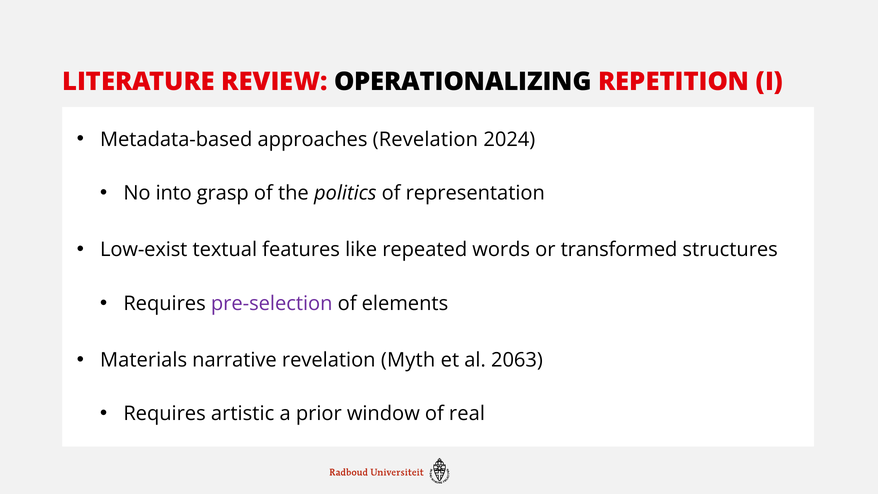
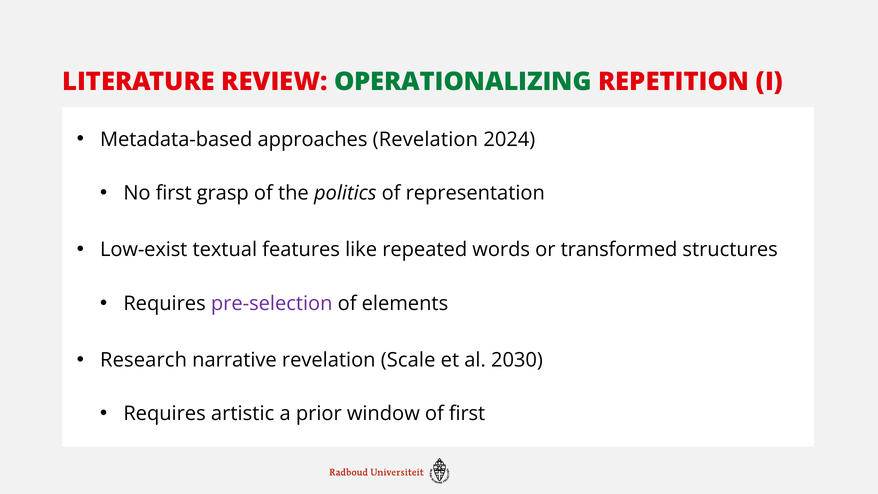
OPERATIONALIZING colour: black -> green
No into: into -> first
Materials: Materials -> Research
Myth: Myth -> Scale
2063: 2063 -> 2030
of real: real -> first
